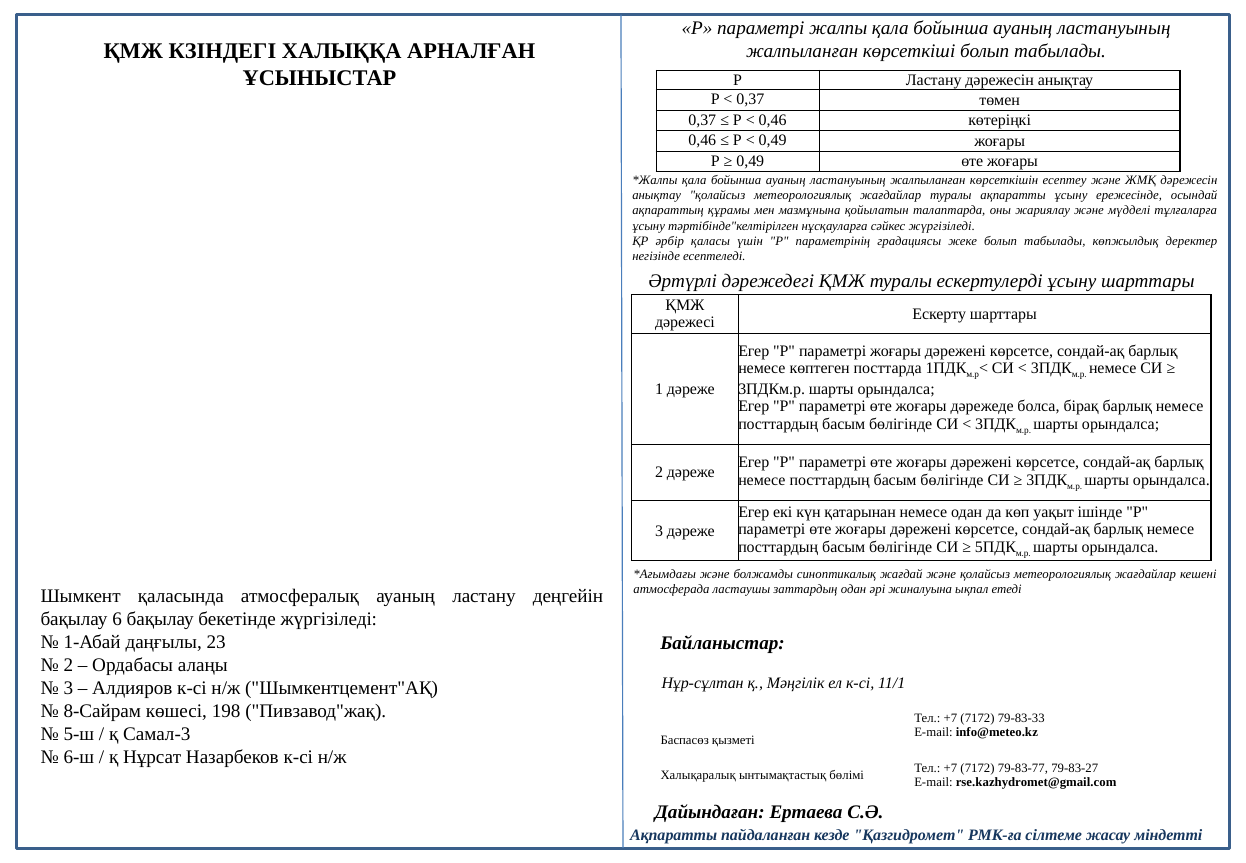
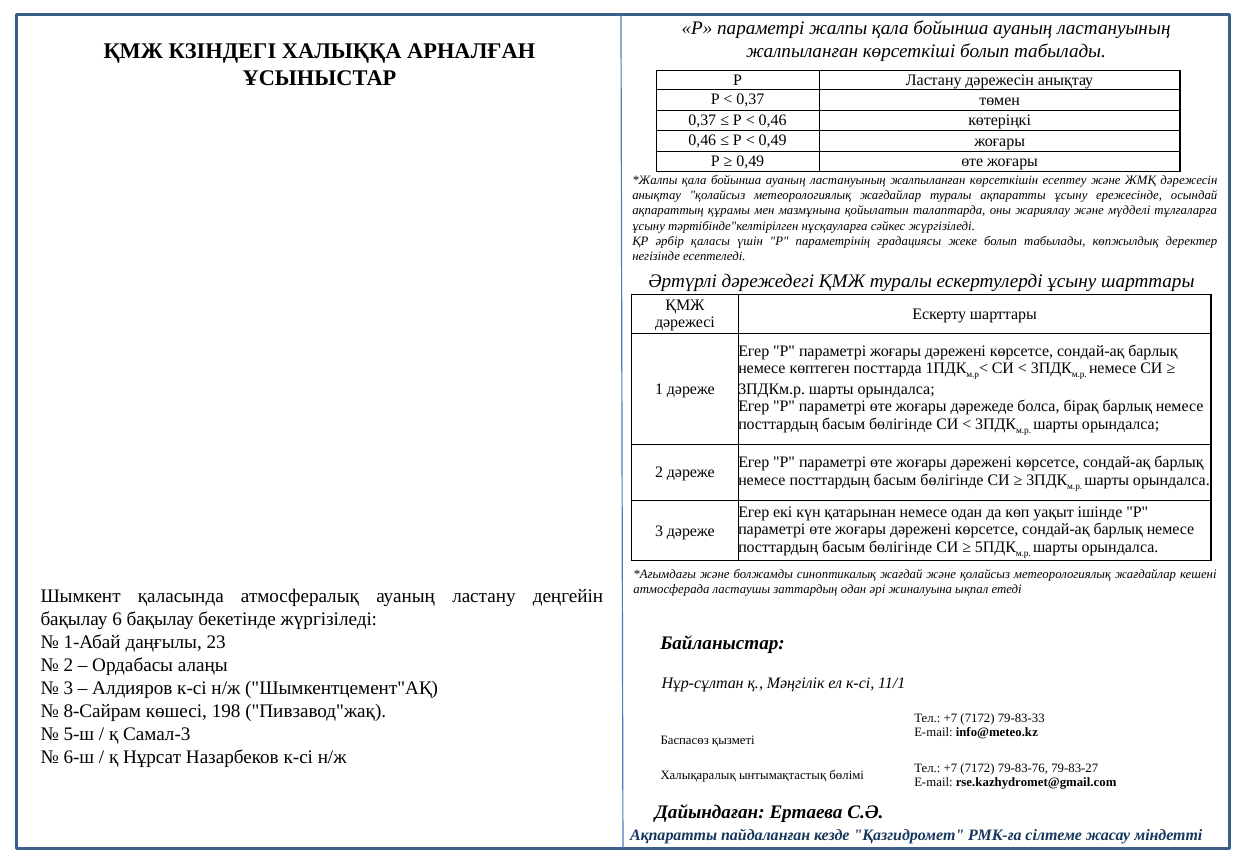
79-83-77: 79-83-77 -> 79-83-76
